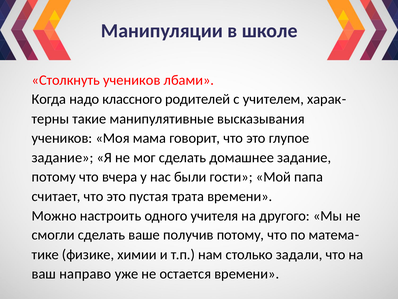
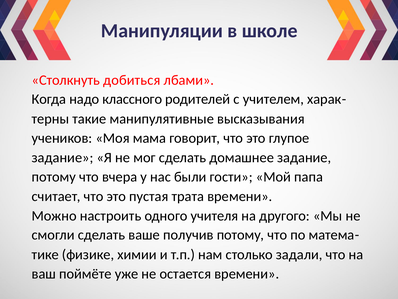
Столкнуть учеников: учеников -> добиться
направо: направо -> поймёте
